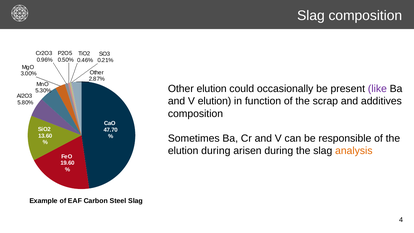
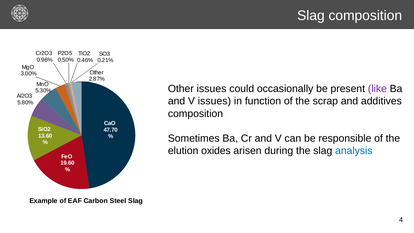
Other elution: elution -> issues
V elution: elution -> issues
elution during: during -> oxides
analysis colour: orange -> blue
